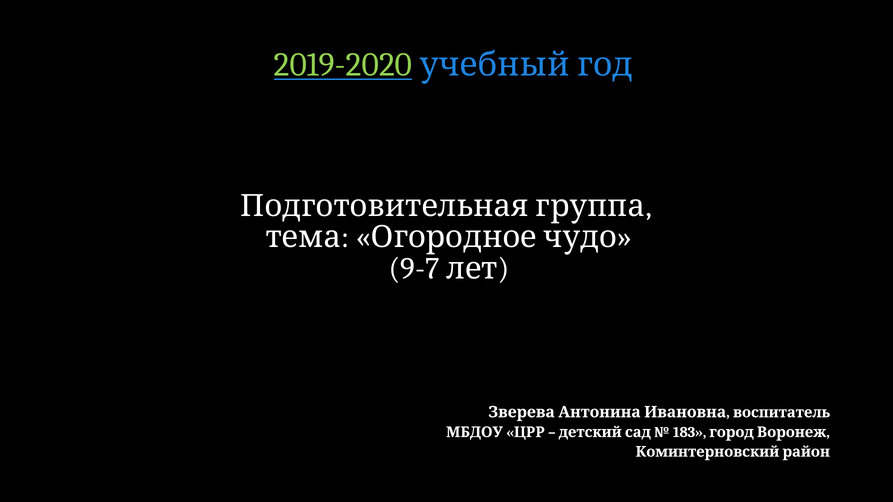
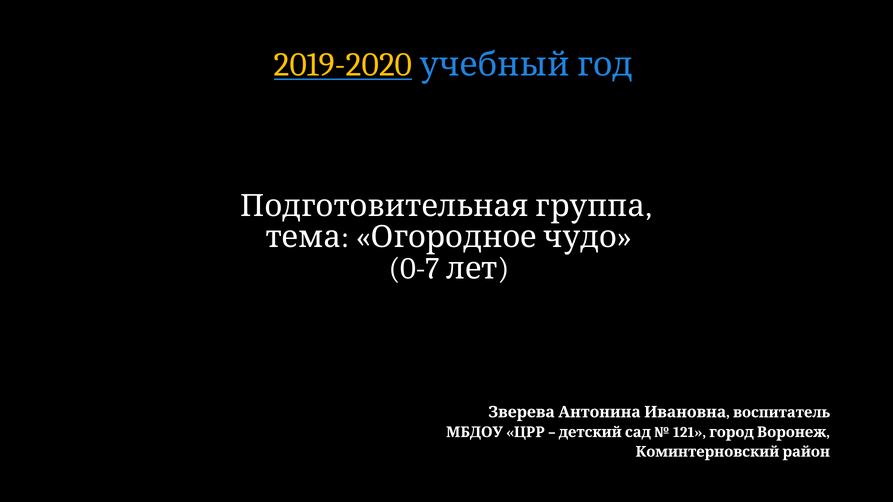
2019-2020 colour: light green -> yellow
9-7: 9-7 -> 0-7
183: 183 -> 121
